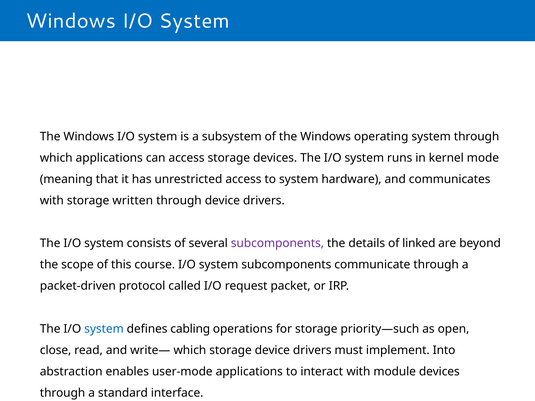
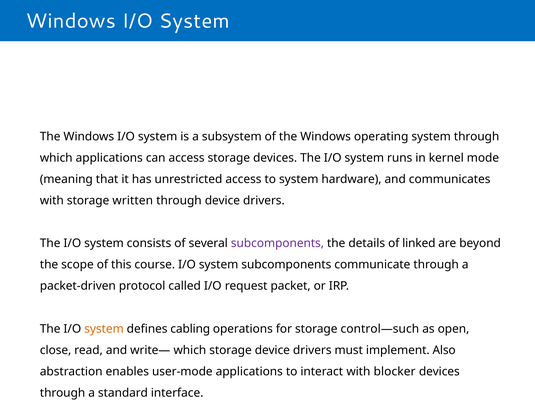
system at (104, 329) colour: blue -> orange
priority—such: priority—such -> control—such
Into: Into -> Also
module: module -> blocker
